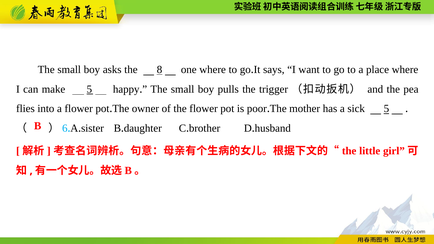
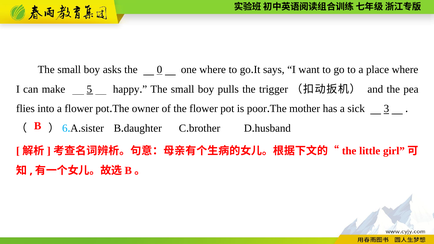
8: 8 -> 0
sick 5: 5 -> 3
